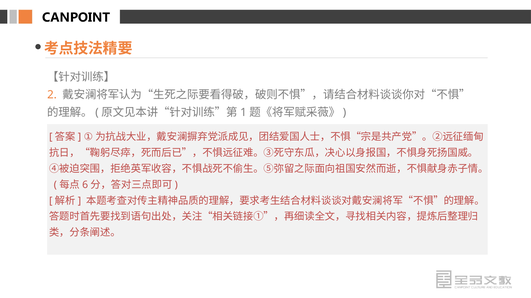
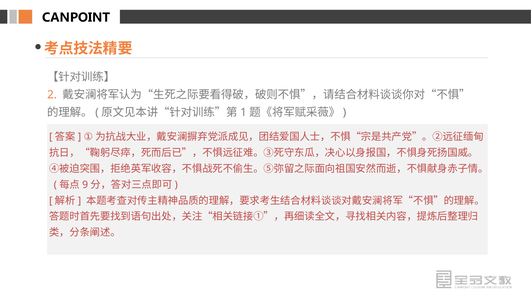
6: 6 -> 9
